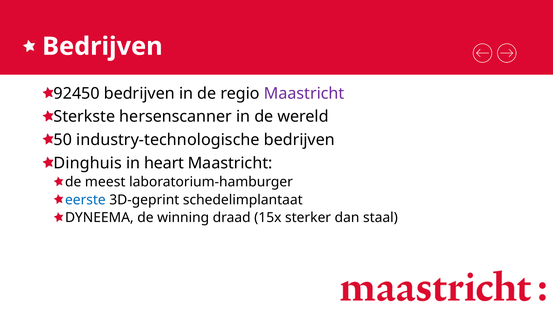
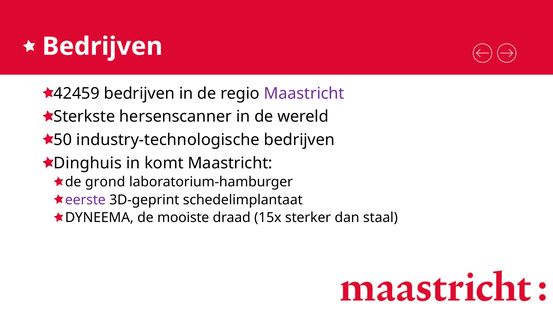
92450: 92450 -> 42459
heart: heart -> komt
meest: meest -> grond
eerste colour: blue -> purple
winning: winning -> mooiste
